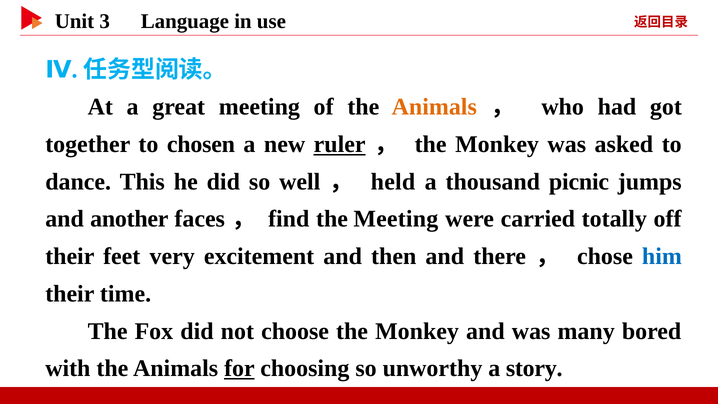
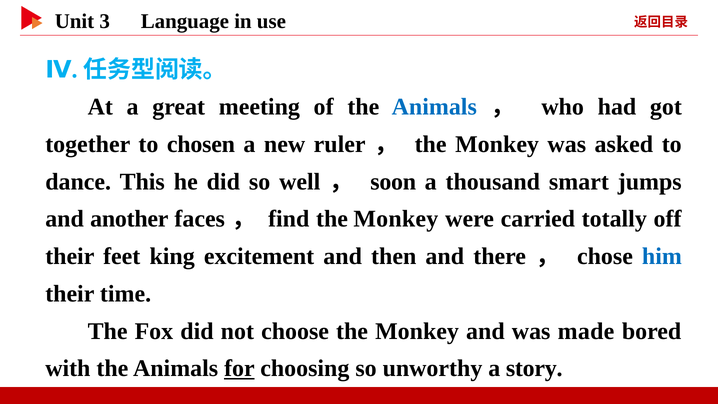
Animals at (434, 107) colour: orange -> blue
ruler underline: present -> none
held: held -> soon
picnic: picnic -> smart
Meeting at (396, 219): Meeting -> Monkey
very: very -> king
many: many -> made
